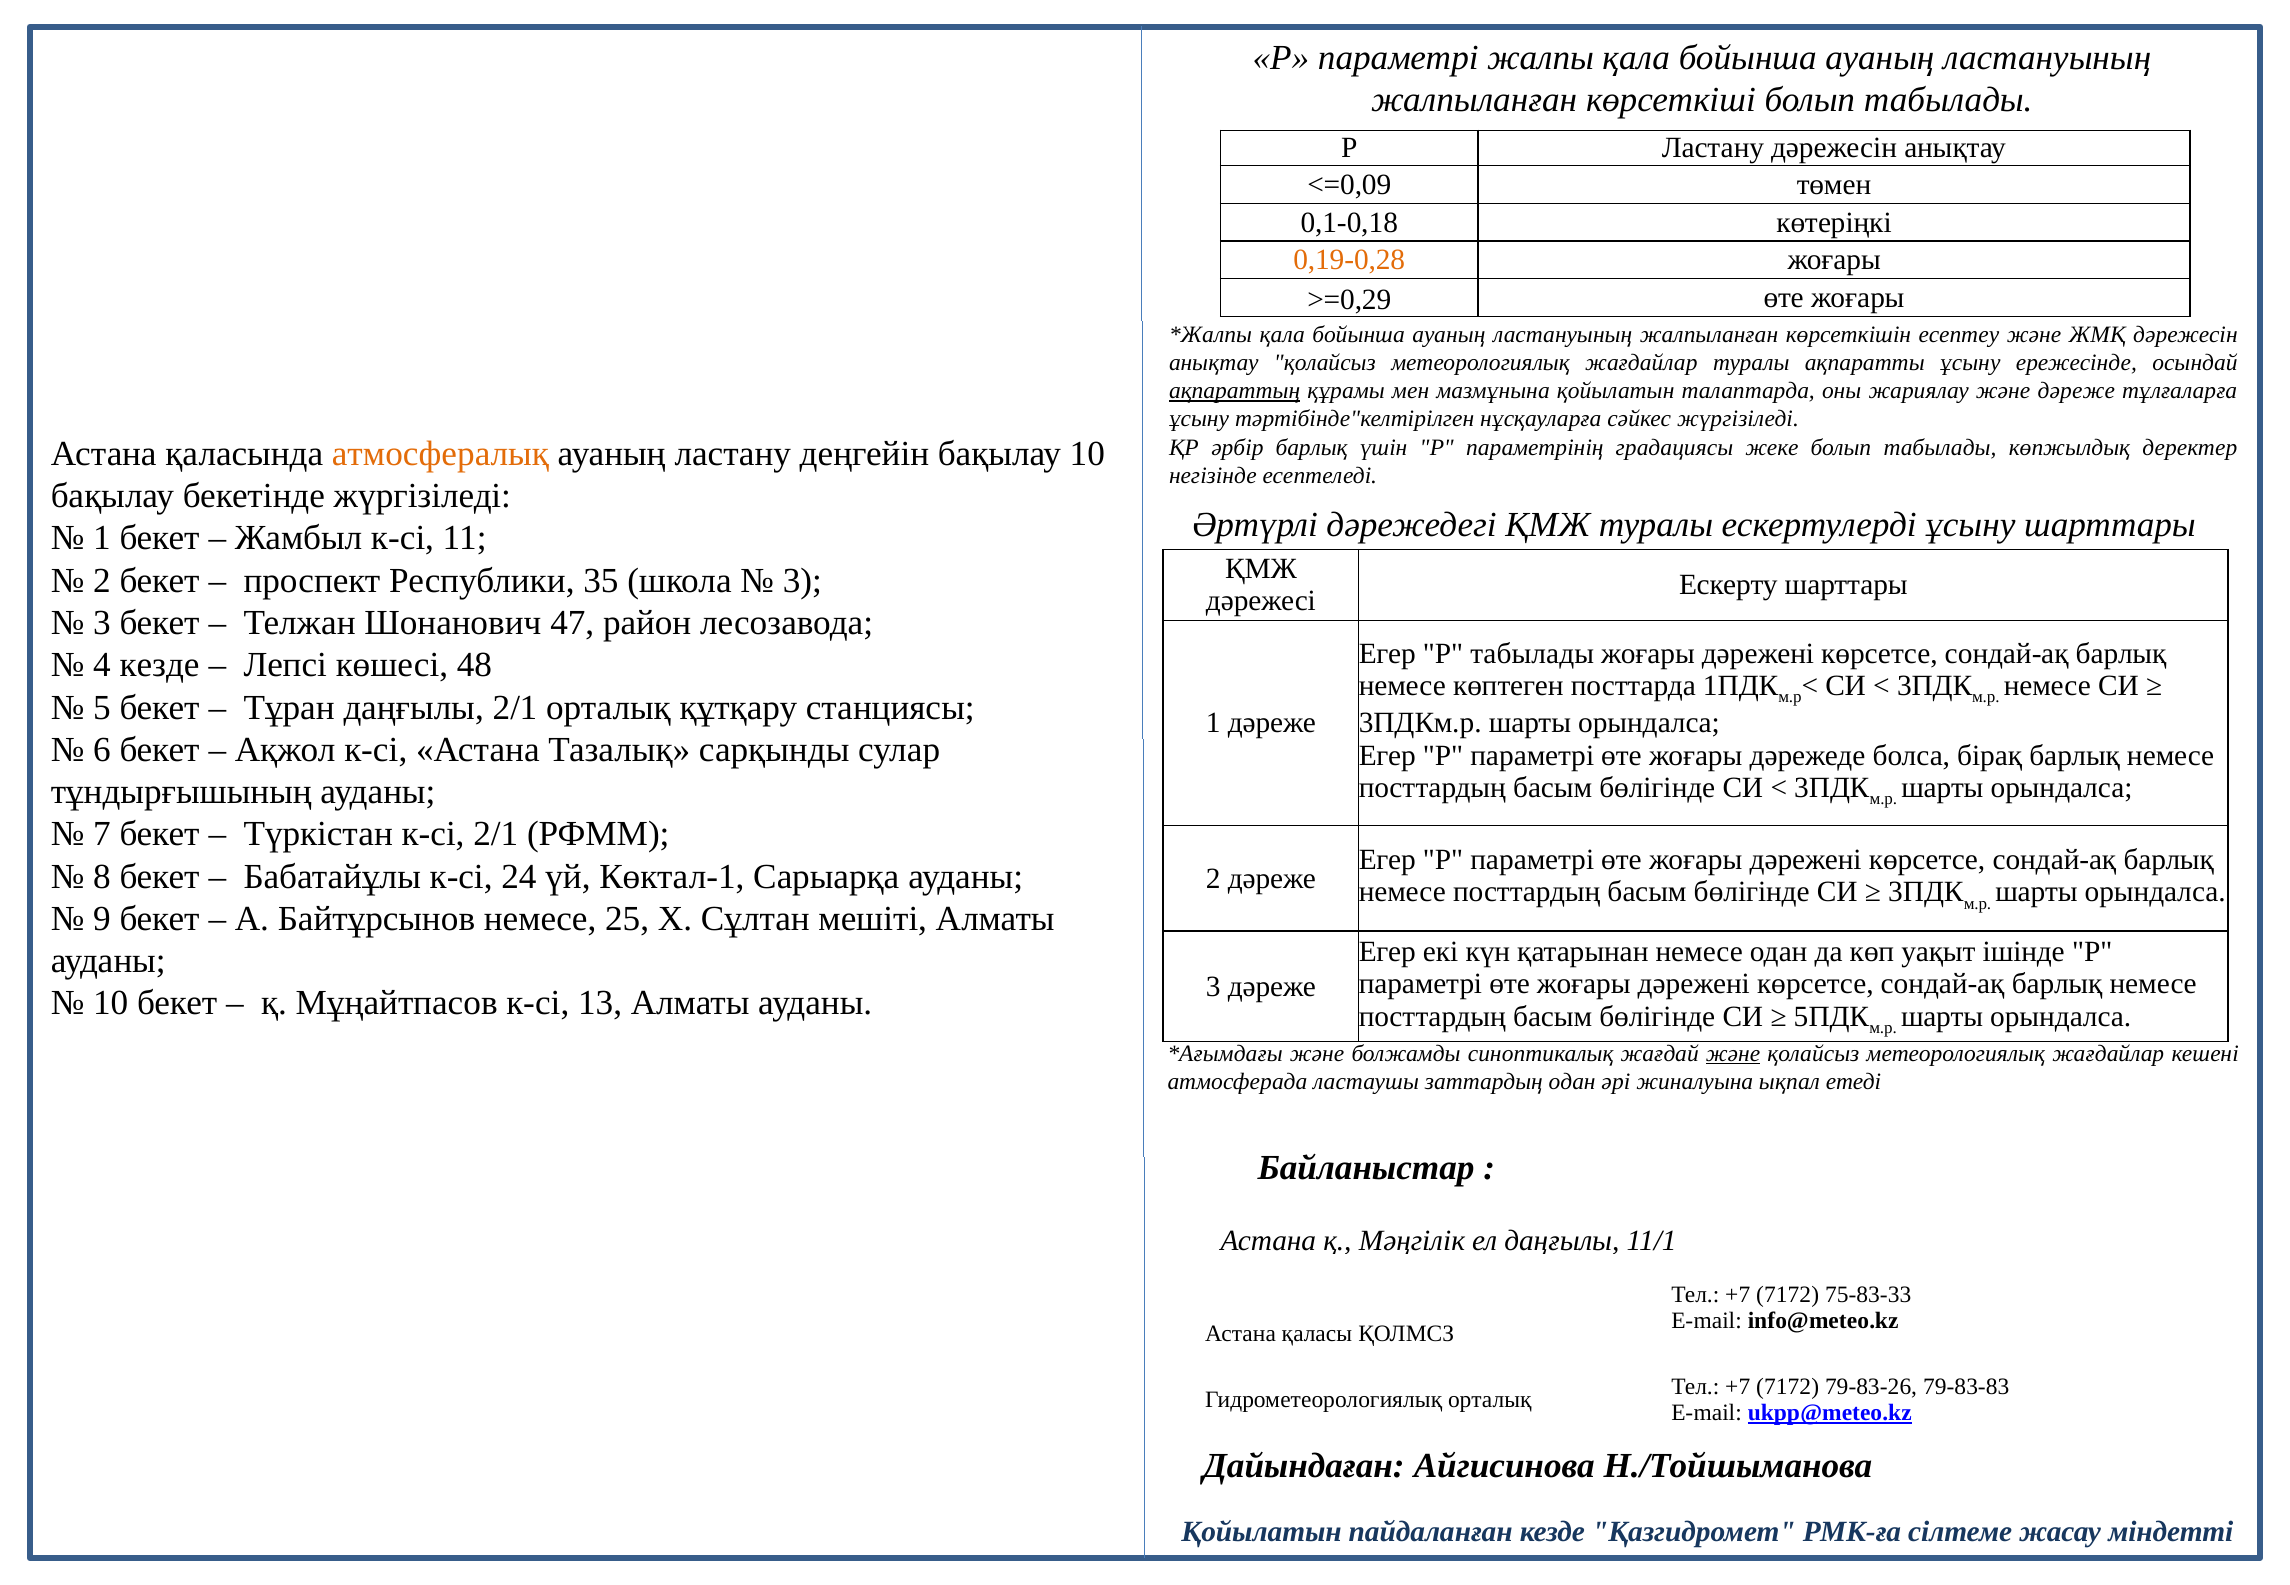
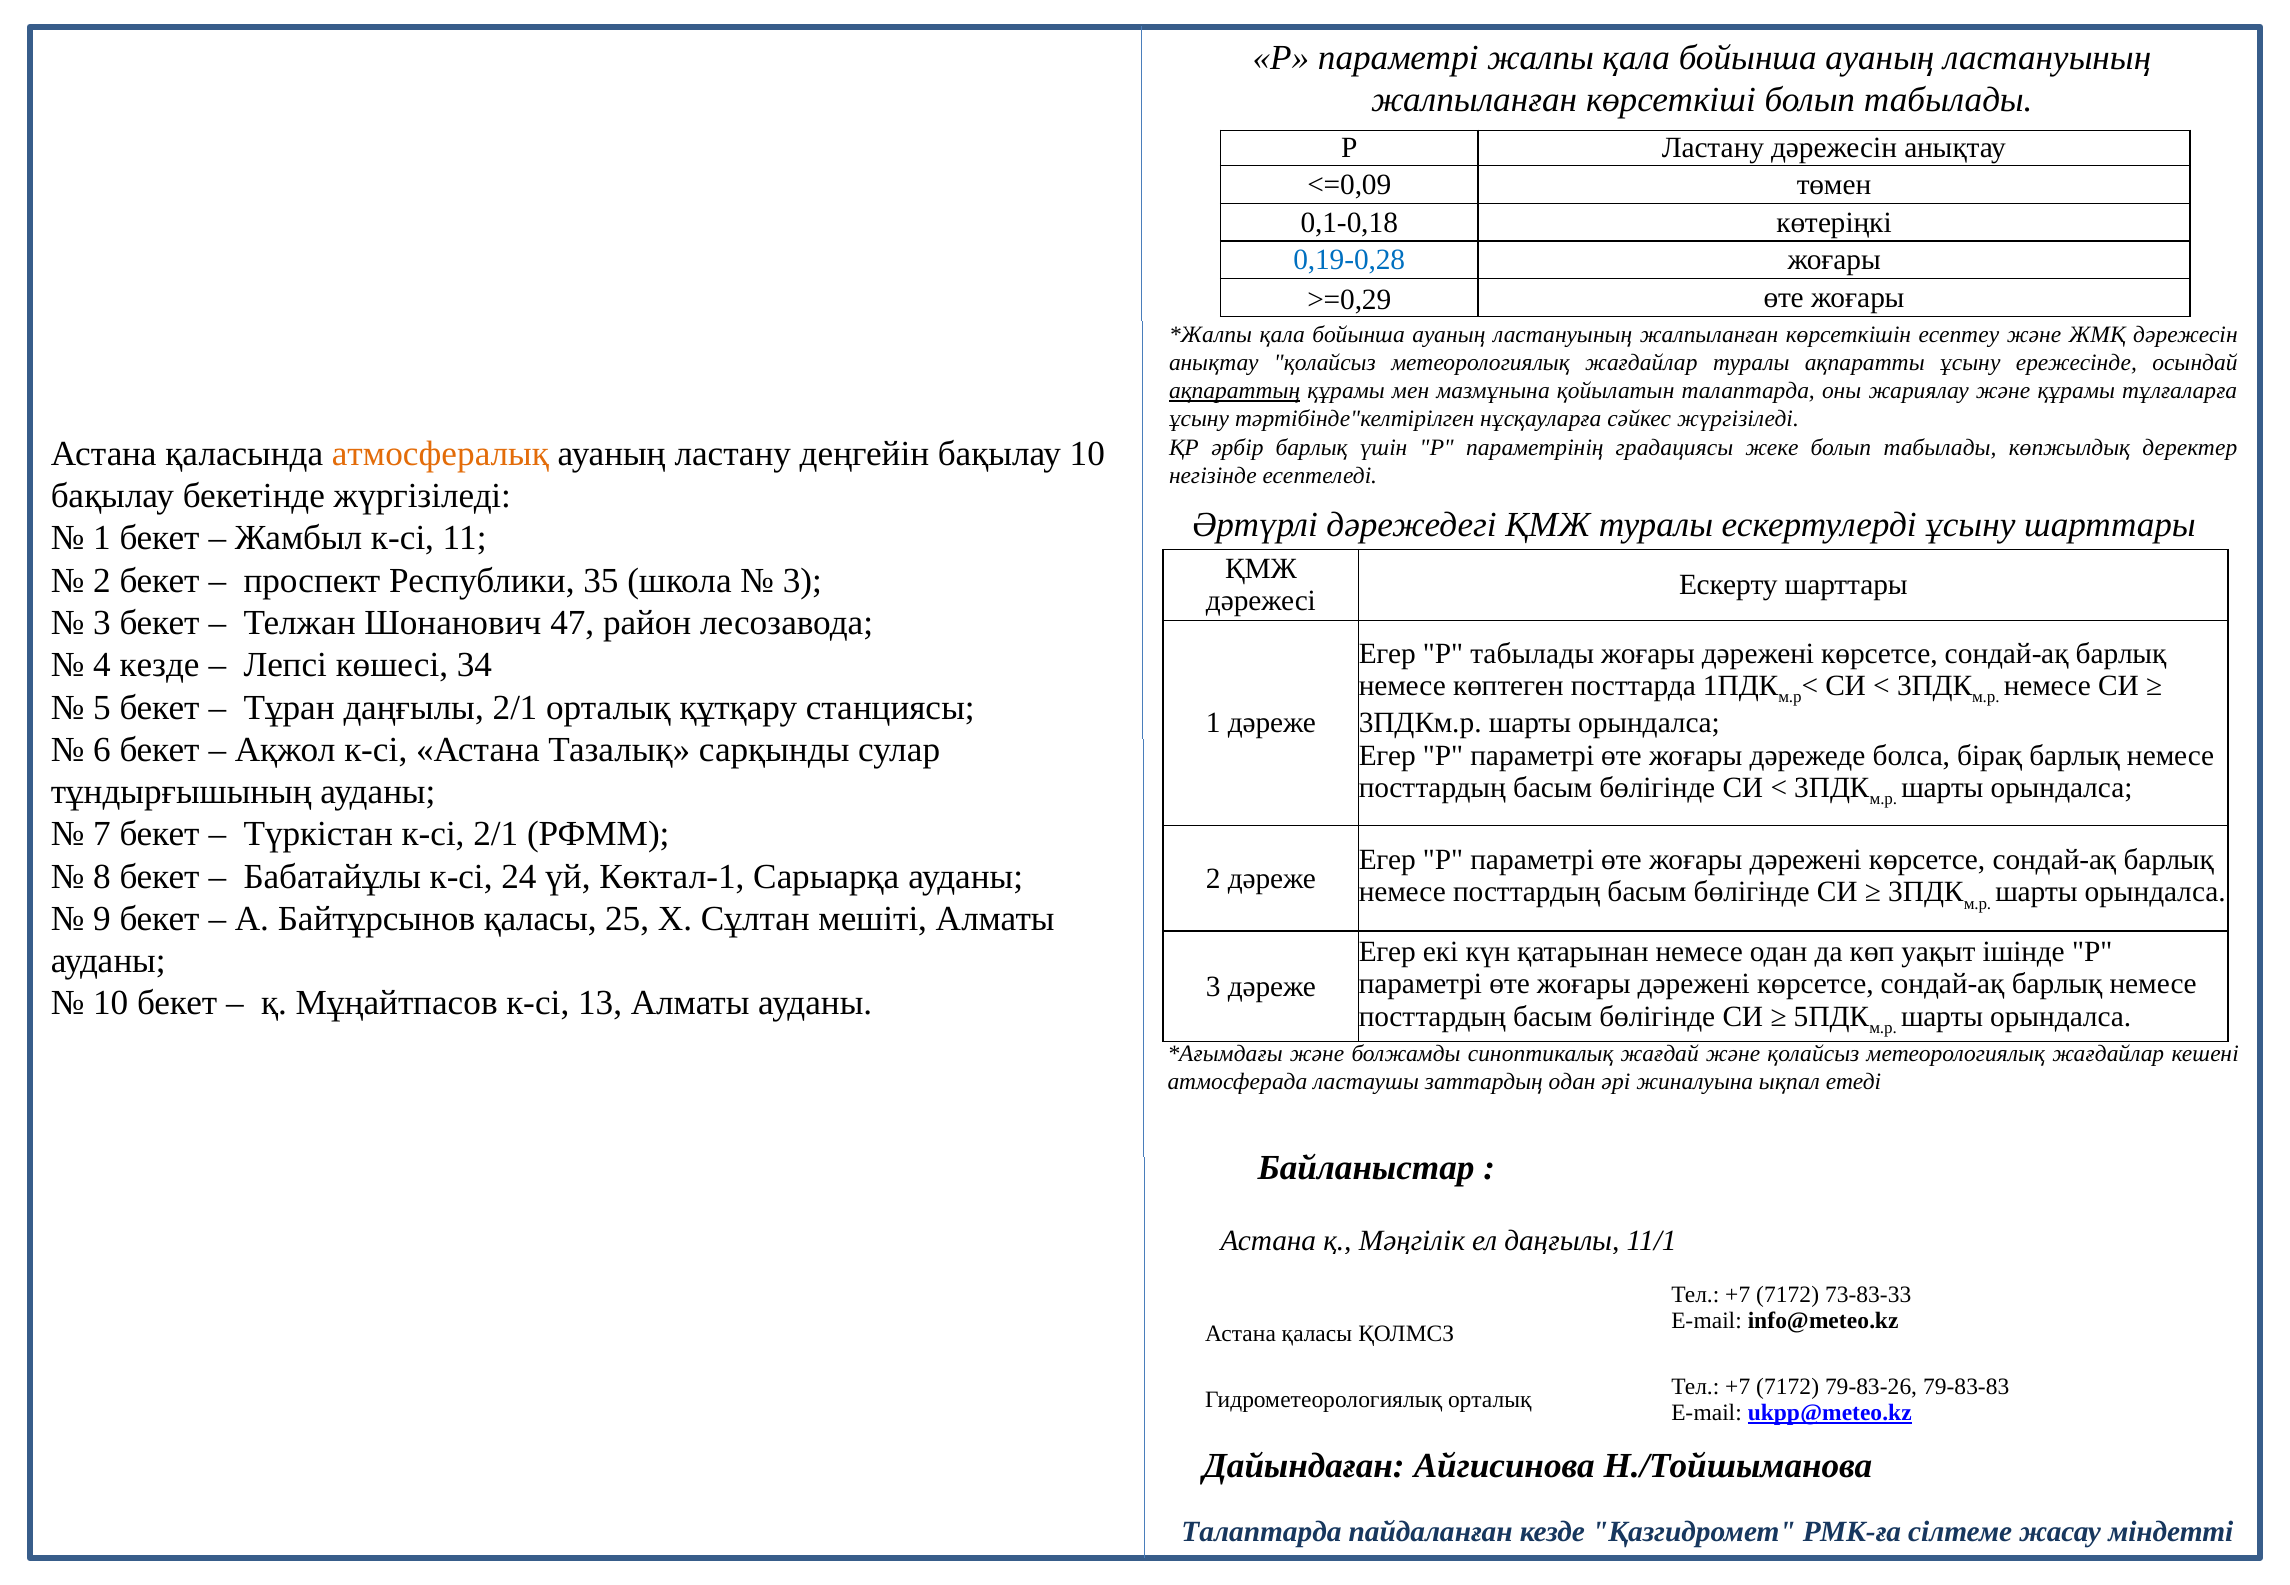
0,19-0,28 colour: orange -> blue
және дәреже: дәреже -> құрамы
48: 48 -> 34
Байтұрсынов немесе: немесе -> қаласы
және at (1733, 1054) underline: present -> none
75-83-33: 75-83-33 -> 73-83-33
Қойылатын at (1262, 1532): Қойылатын -> Талаптарда
